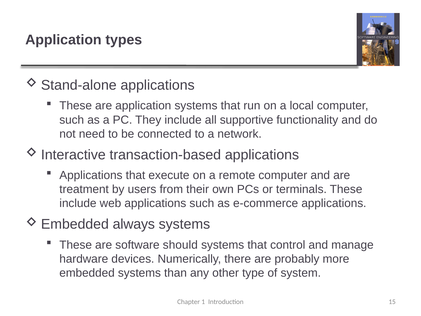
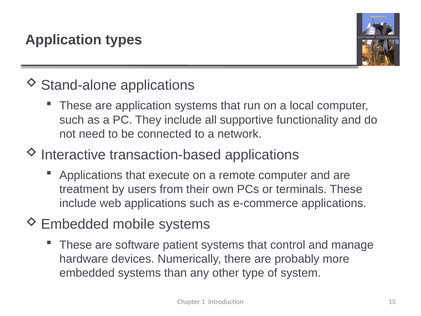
always: always -> mobile
should: should -> patient
